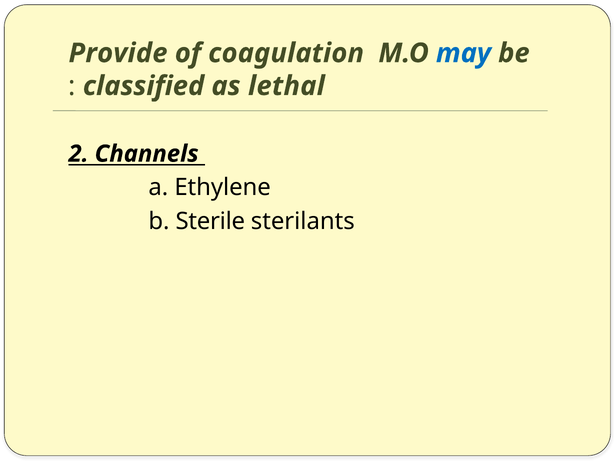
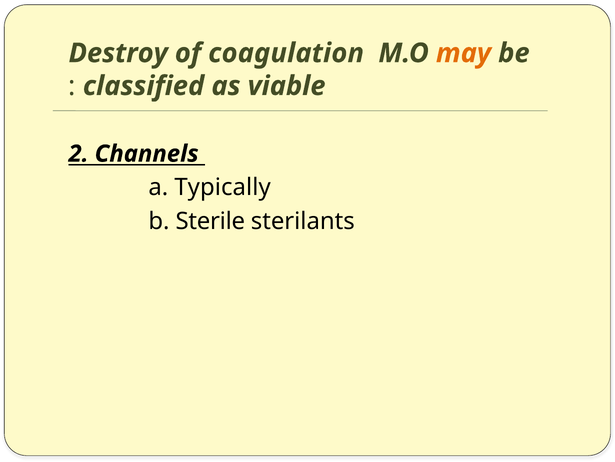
Provide: Provide -> Destroy
may colour: blue -> orange
lethal: lethal -> viable
Ethylene: Ethylene -> Typically
